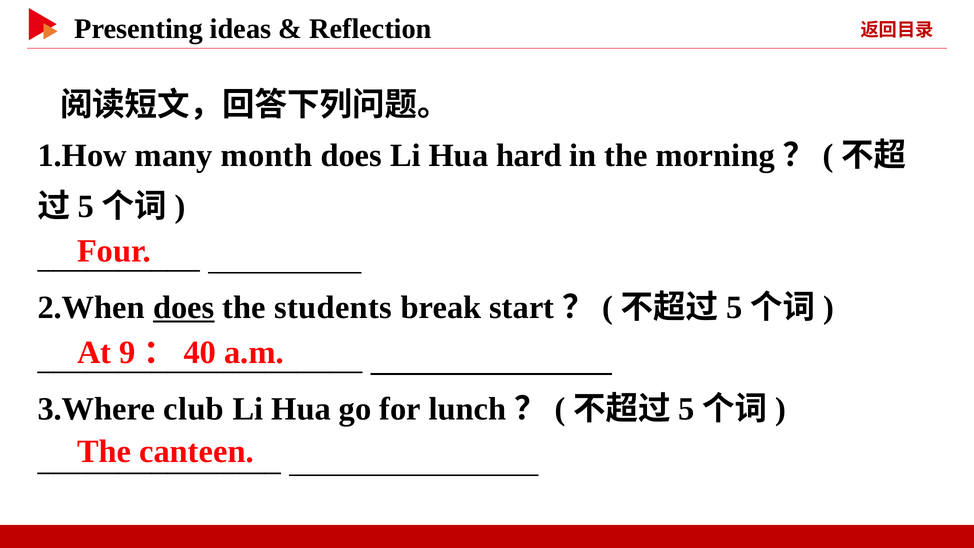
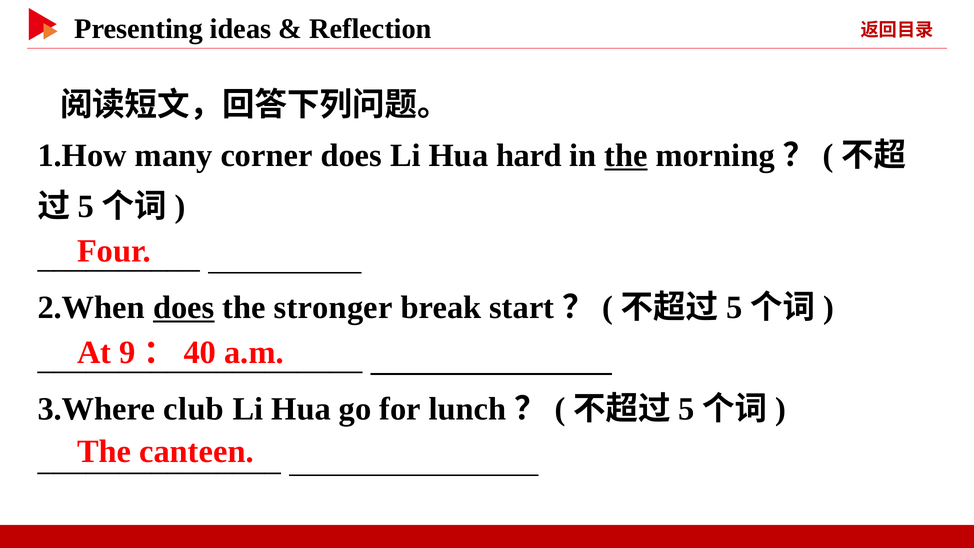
month: month -> corner
the at (626, 156) underline: none -> present
students: students -> stronger
